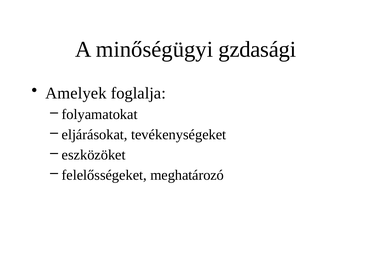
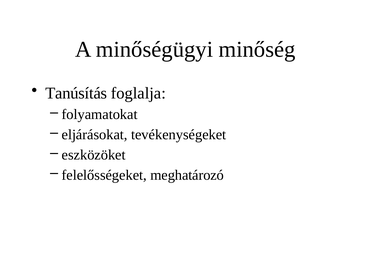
gzdasági: gzdasági -> minőség
Amelyek: Amelyek -> Tanúsítás
